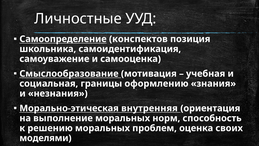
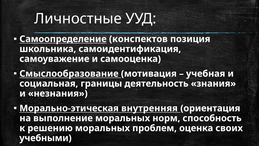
оформлению: оформлению -> деятельность
моделями: моделями -> учебными
